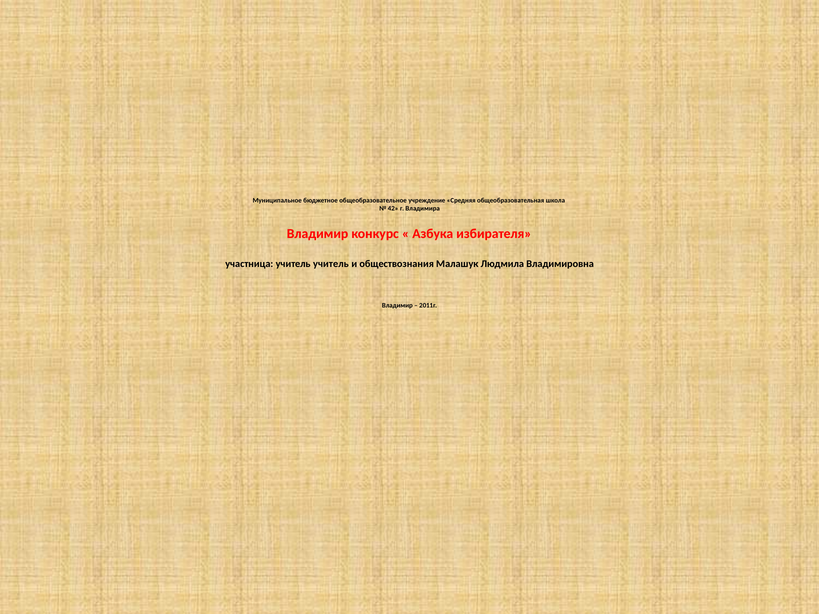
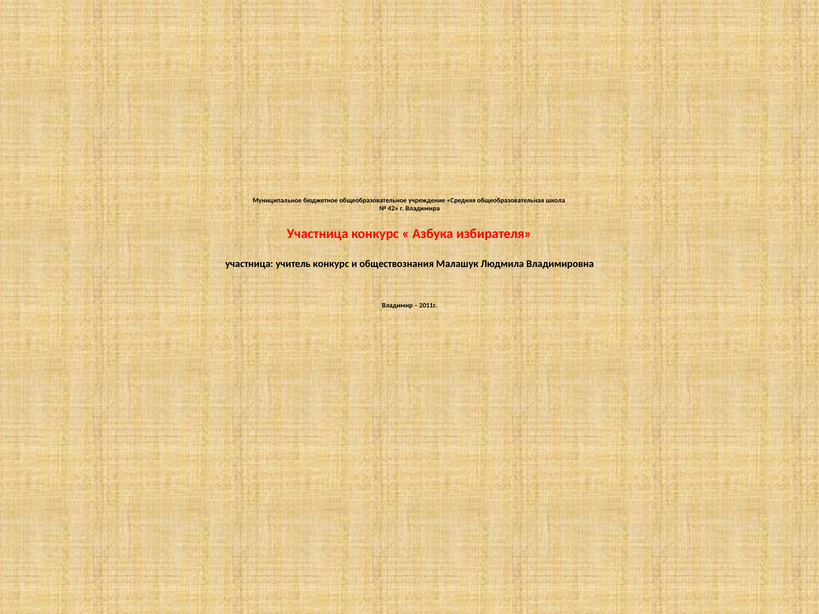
Владимир at (318, 234): Владимир -> Участница
учитель учитель: учитель -> конкурс
